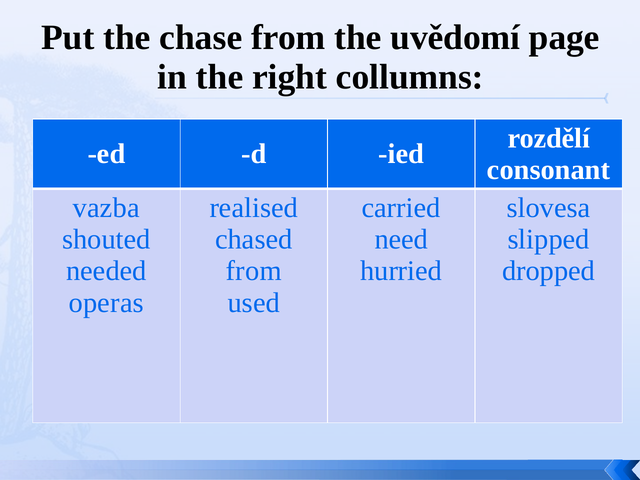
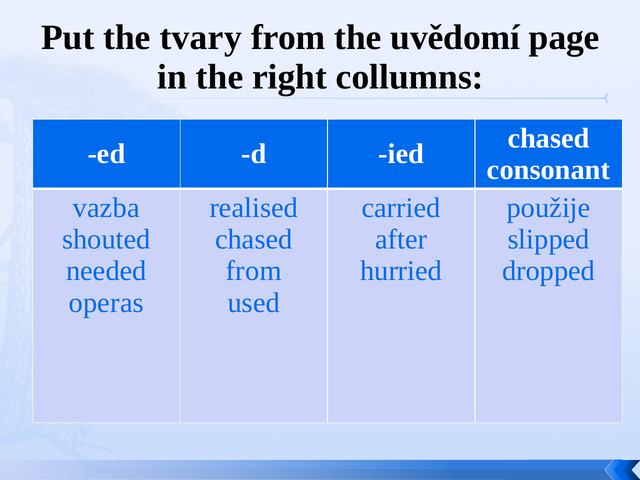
chase: chase -> tvary
rozdělí at (549, 138): rozdělí -> chased
slovesa: slovesa -> použije
need: need -> after
